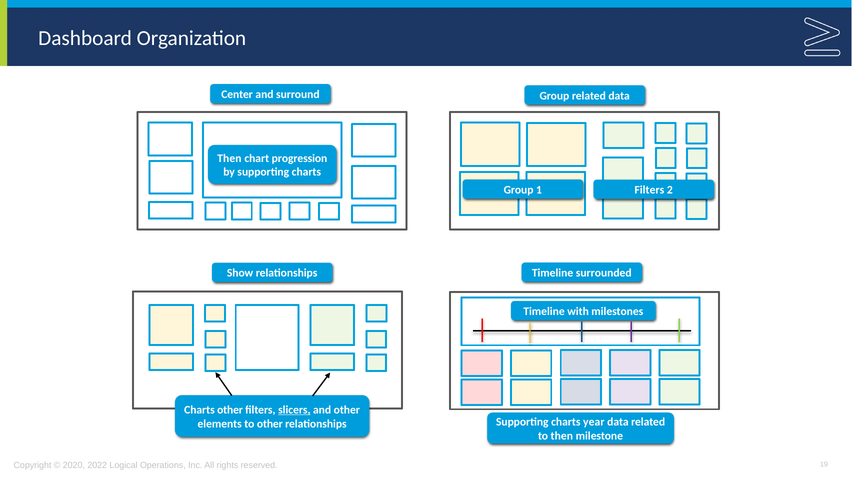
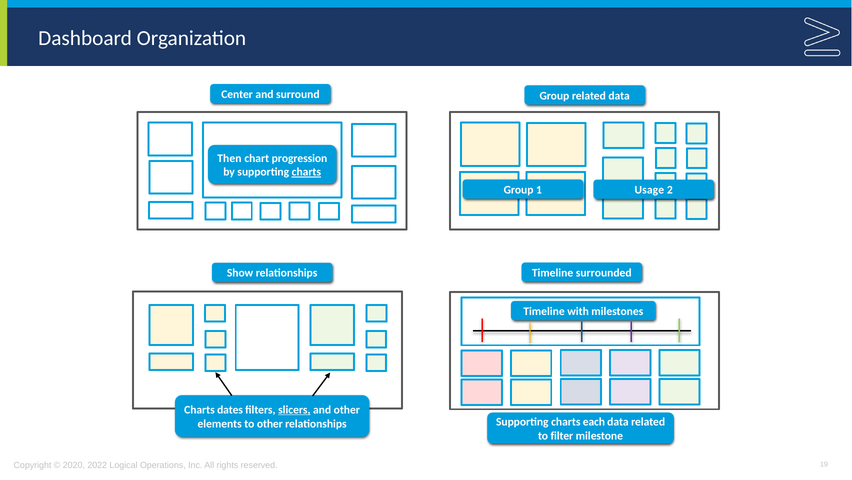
charts at (306, 172) underline: none -> present
1 Filters: Filters -> Usage
Charts other: other -> dates
year: year -> each
to then: then -> filter
